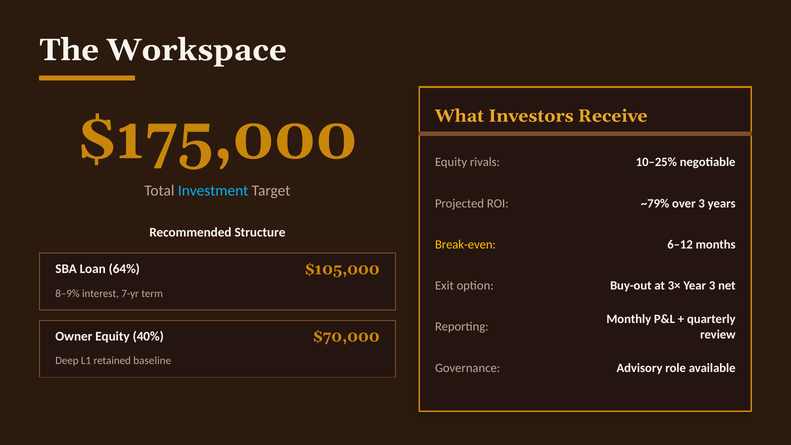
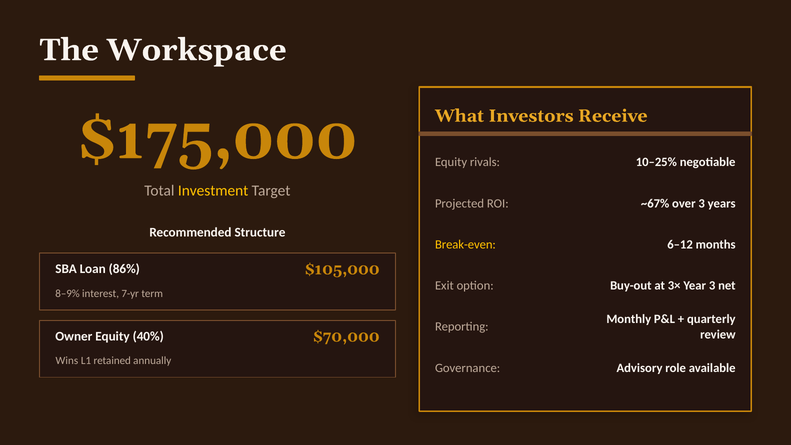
Investment colour: light blue -> yellow
~79%: ~79% -> ~67%
64%: 64% -> 86%
Deep: Deep -> Wins
baseline: baseline -> annually
